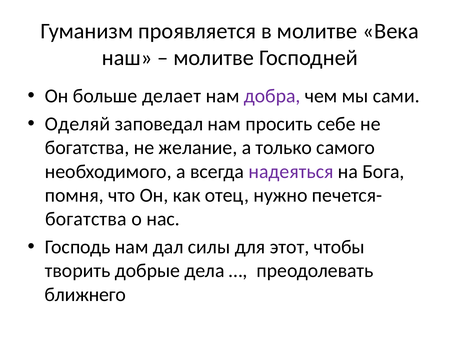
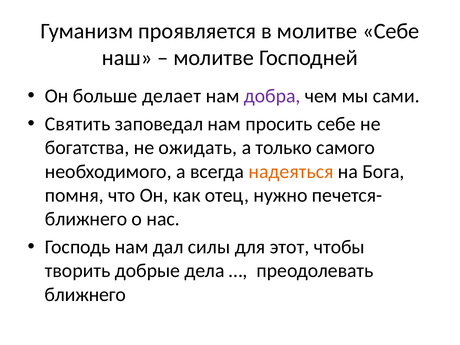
молитве Века: Века -> Себе
Оделяй: Оделяй -> Святить
желание: желание -> ожидать
надеяться colour: purple -> orange
богатства at (86, 219): богатства -> ближнего
